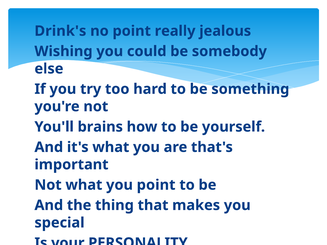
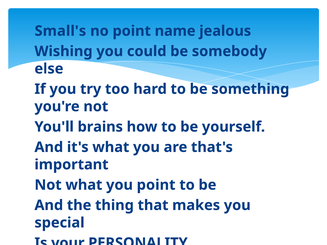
Drink's: Drink's -> Small's
really: really -> name
